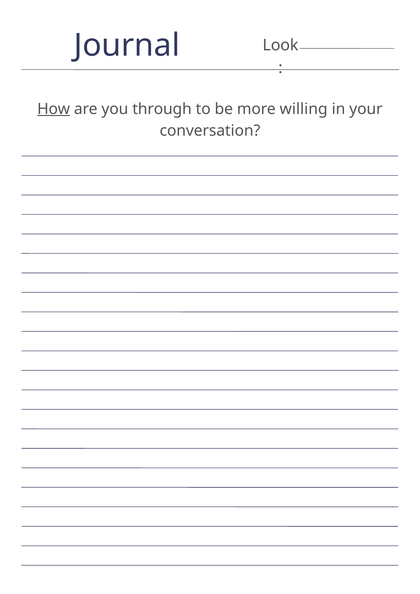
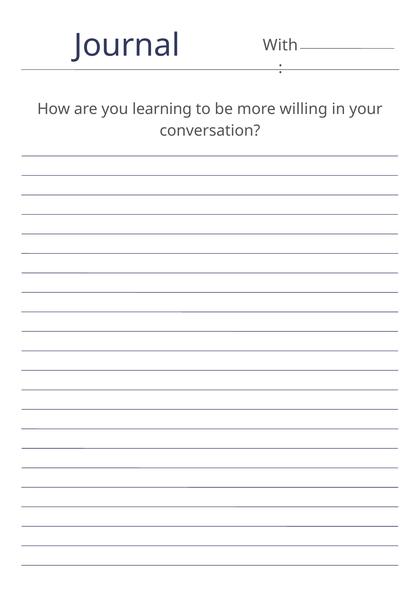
Look: Look -> With
How underline: present -> none
through: through -> learning
